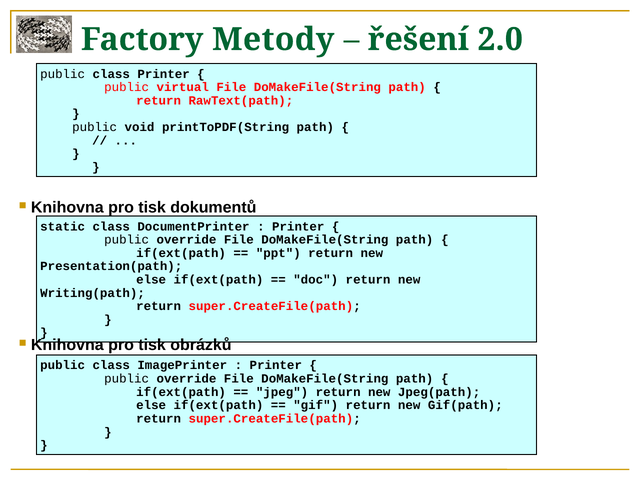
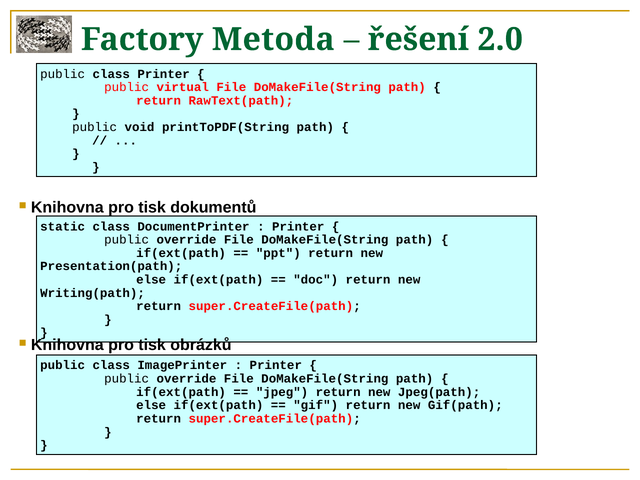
Metody: Metody -> Metoda
